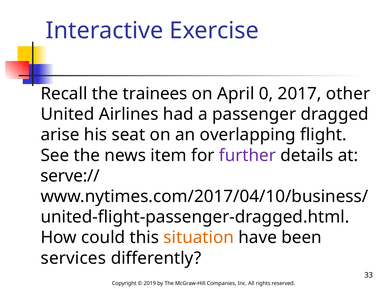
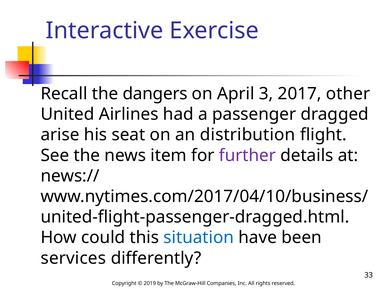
trainees: trainees -> dangers
0: 0 -> 3
overlapping: overlapping -> distribution
serve://: serve:// -> news://
situation colour: orange -> blue
